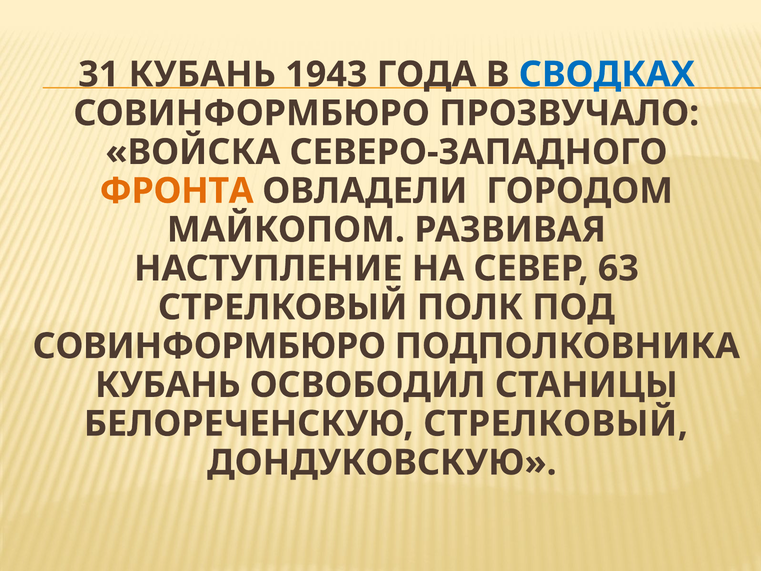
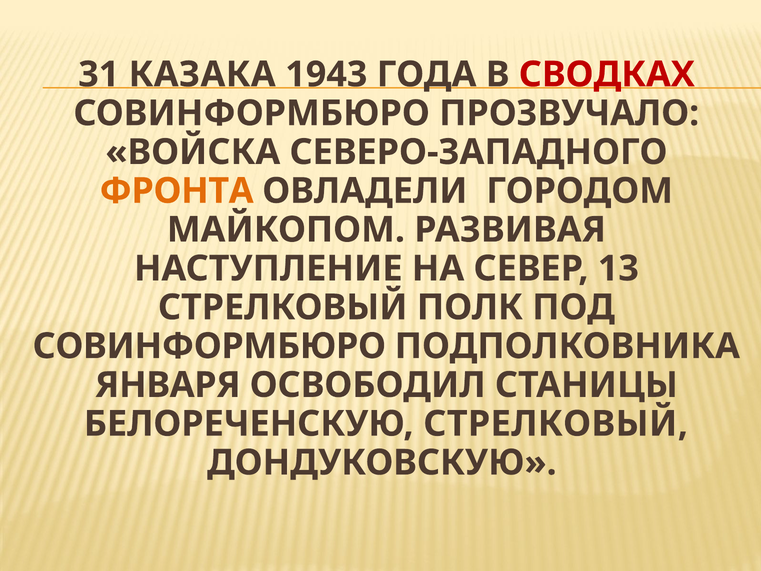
31 КУБАНЬ: КУБАНЬ -> КАЗАКА
СВОДКАХ colour: blue -> red
63: 63 -> 13
КУБАНЬ at (168, 385): КУБАНЬ -> ЯНВАРЯ
